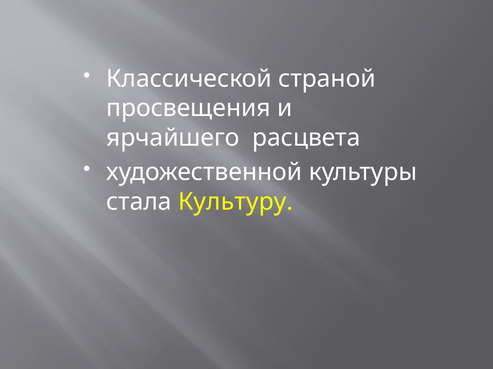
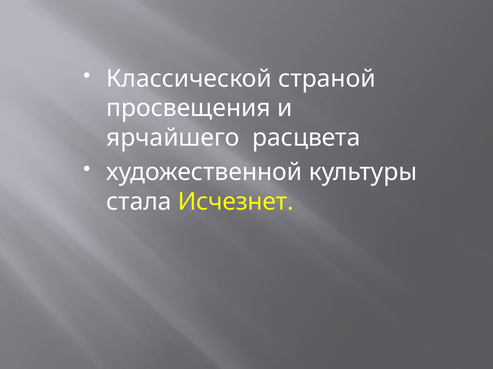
Культуру: Культуру -> Исчезнет
